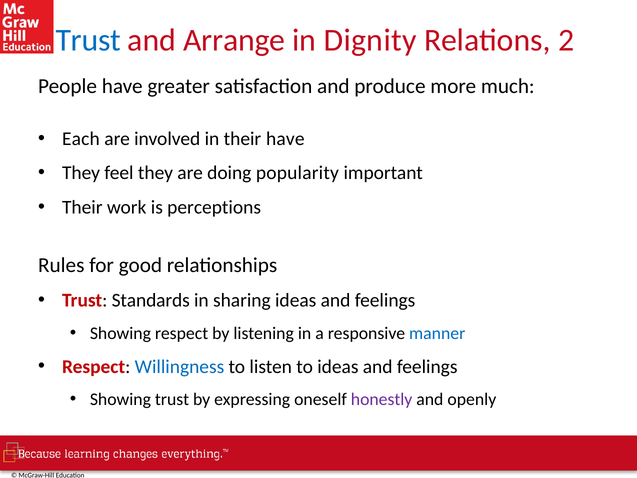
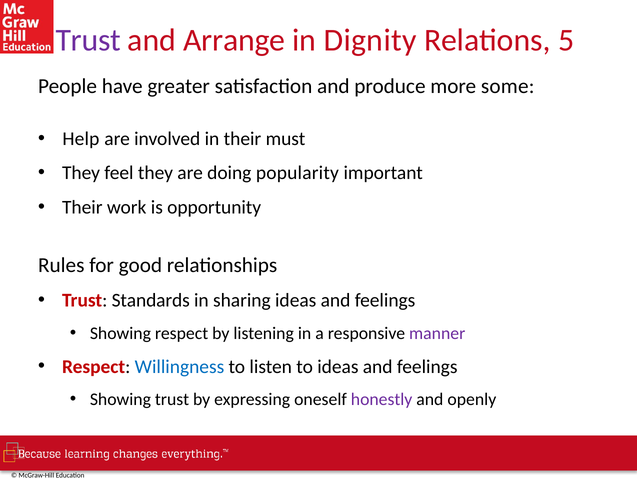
Trust at (88, 40) colour: blue -> purple
2: 2 -> 5
much: much -> some
Each: Each -> Help
their have: have -> must
perceptions: perceptions -> opportunity
manner colour: blue -> purple
